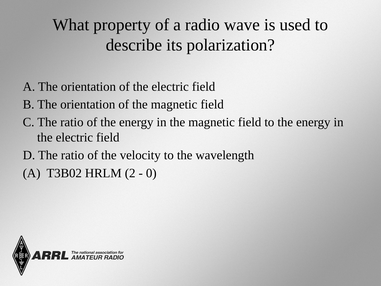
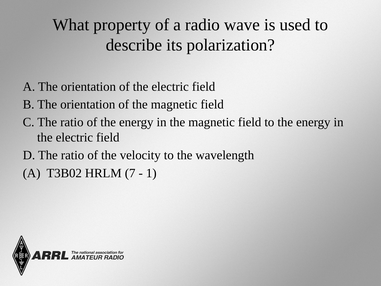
2: 2 -> 7
0: 0 -> 1
